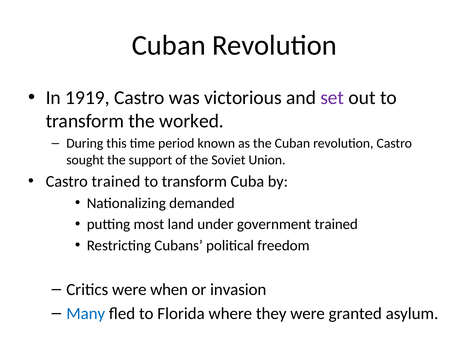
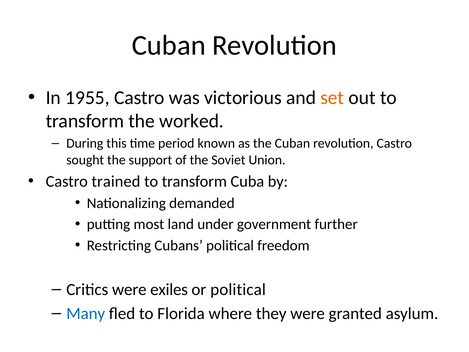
1919: 1919 -> 1955
set colour: purple -> orange
government trained: trained -> further
when: when -> exiles
or invasion: invasion -> political
